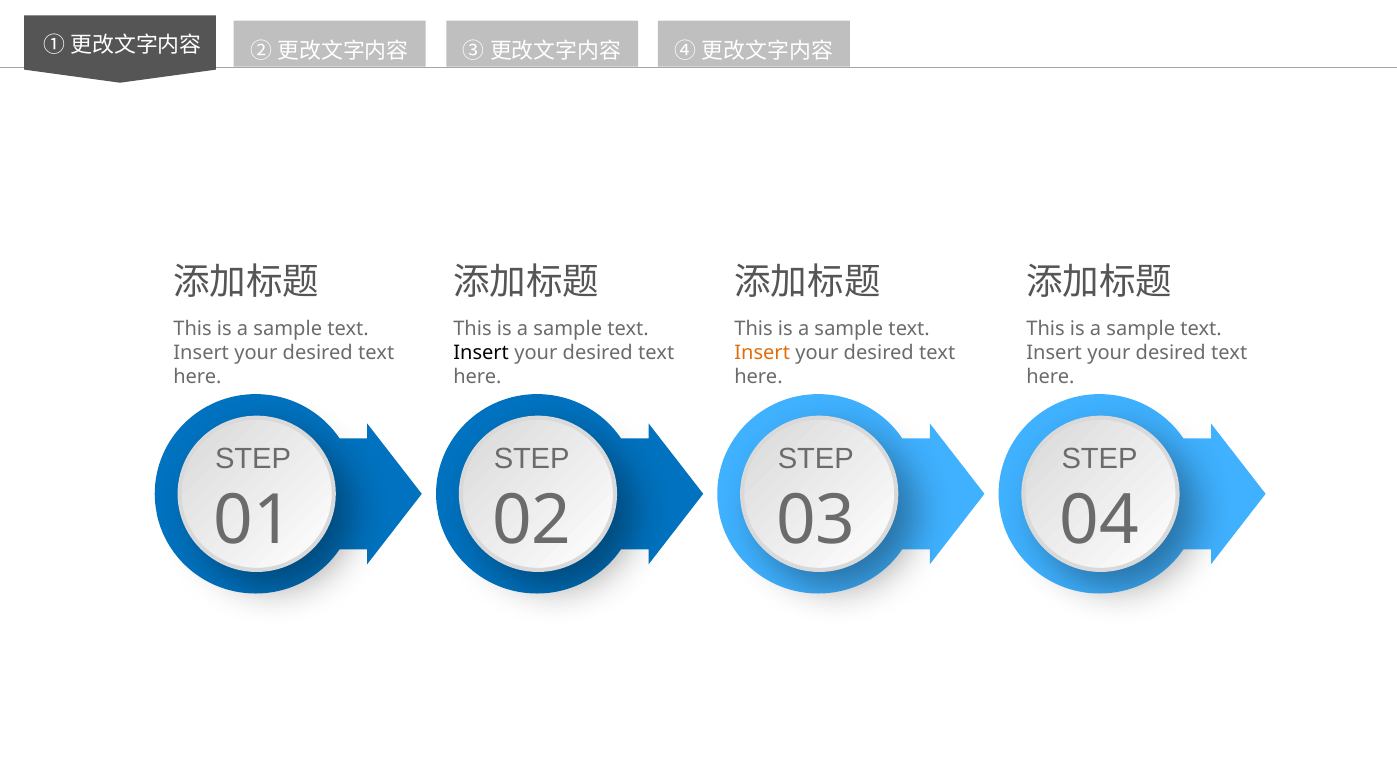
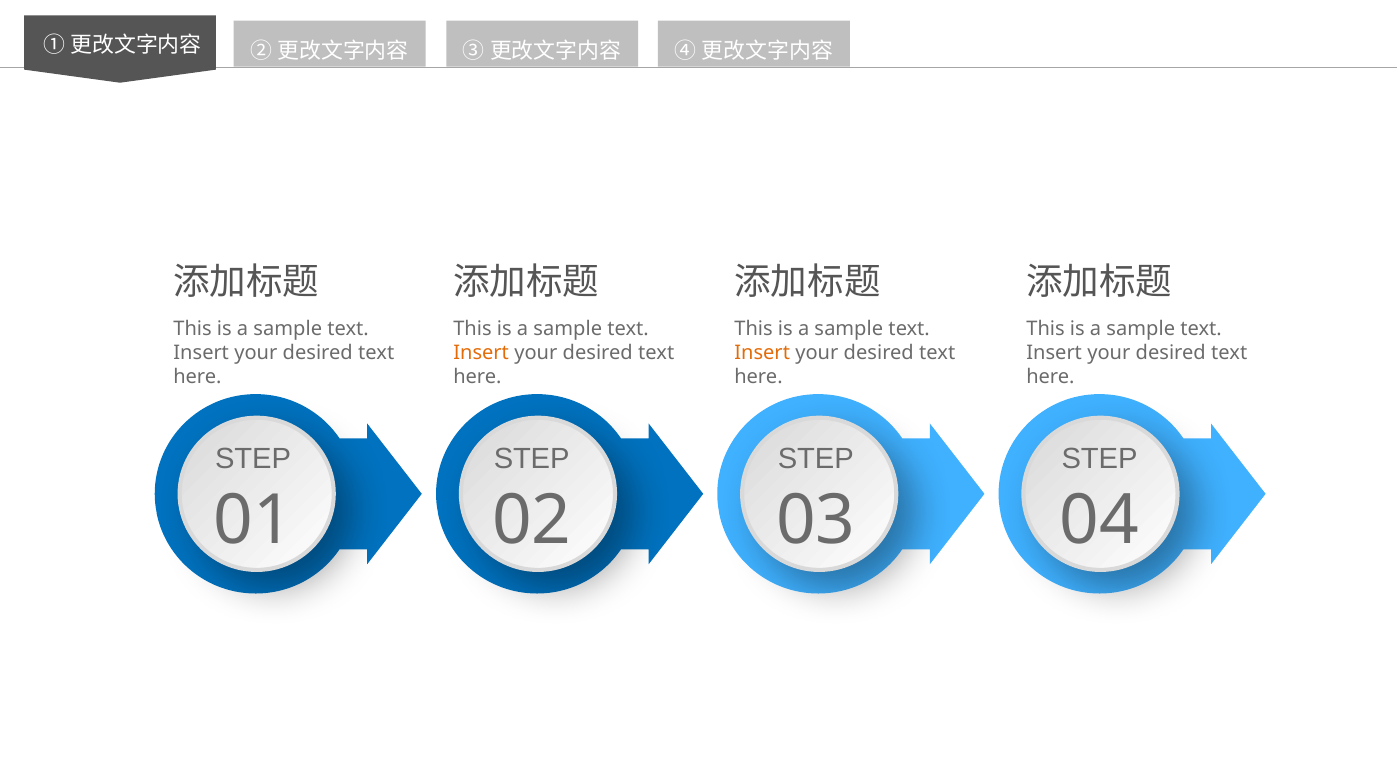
Insert at (481, 353) colour: black -> orange
